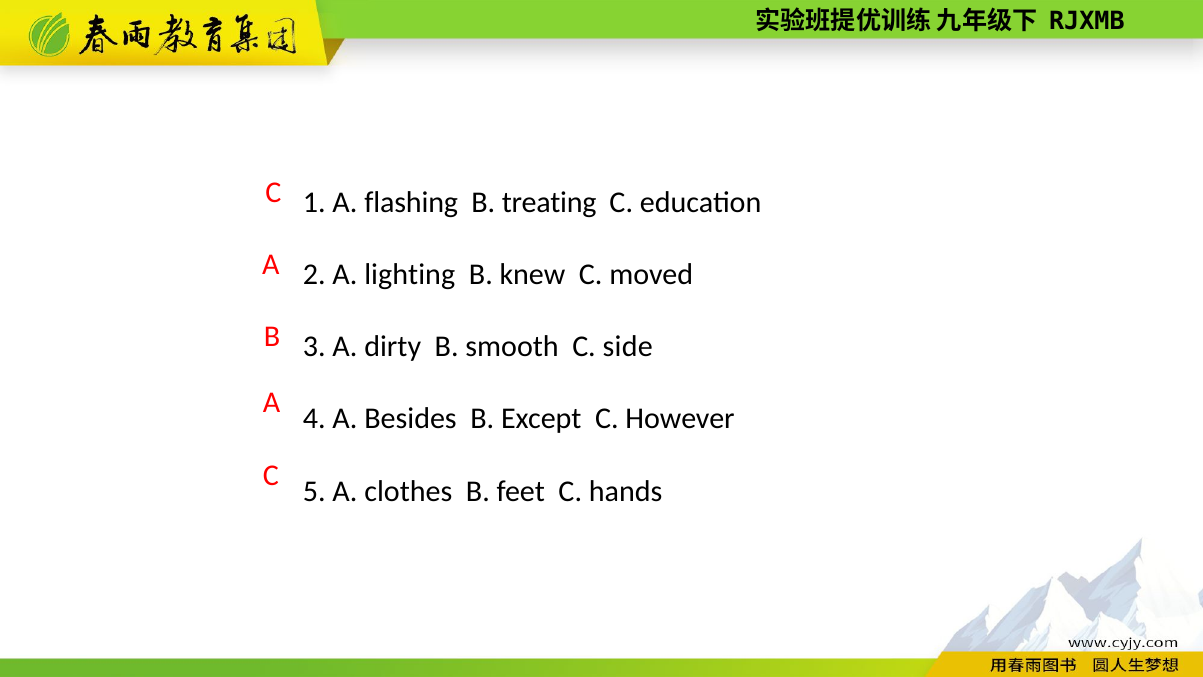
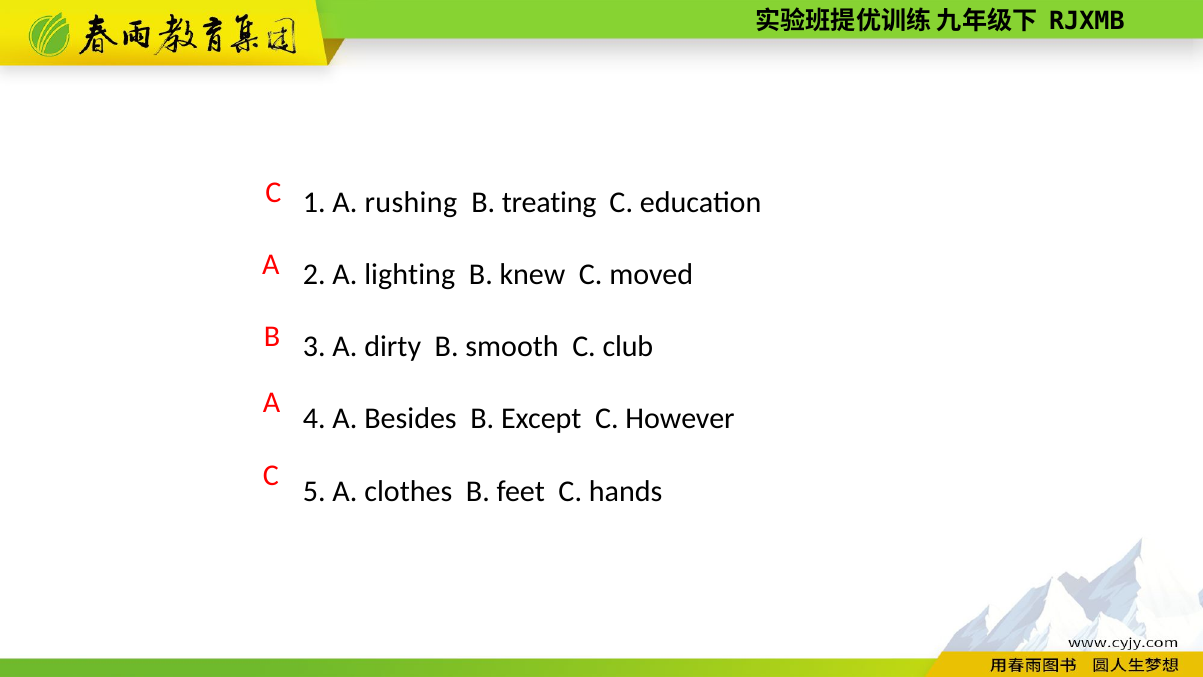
flashing: flashing -> rushing
side: side -> club
